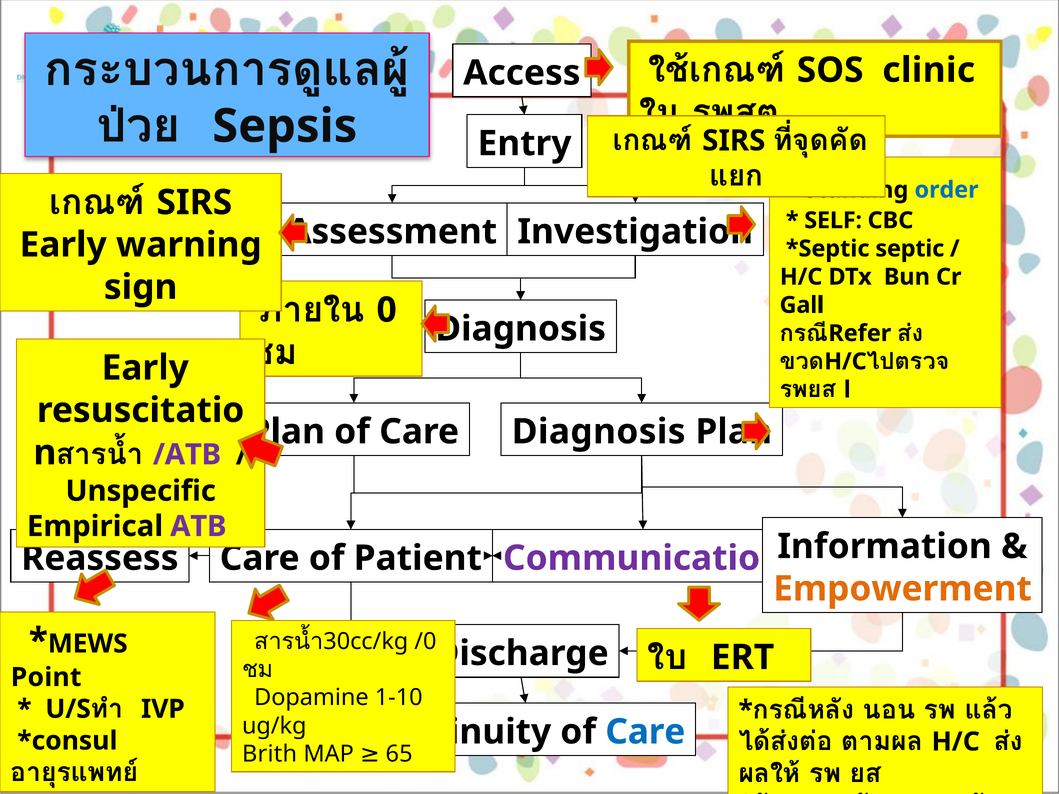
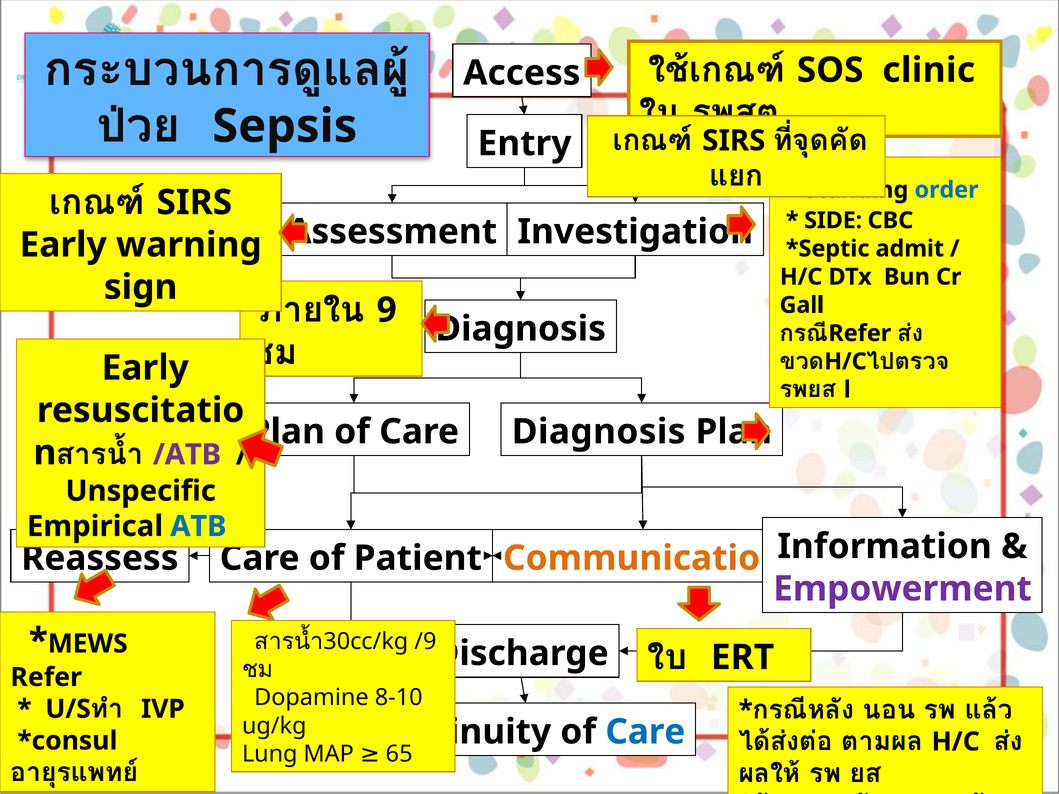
SELF: SELF -> SIDE
septic: septic -> admit
0: 0 -> 9
ATB colour: purple -> blue
Communication colour: purple -> orange
Empowerment colour: orange -> purple
/0: /0 -> /9
Point: Point -> Refer
1-10: 1-10 -> 8-10
Brith: Brith -> Lung
